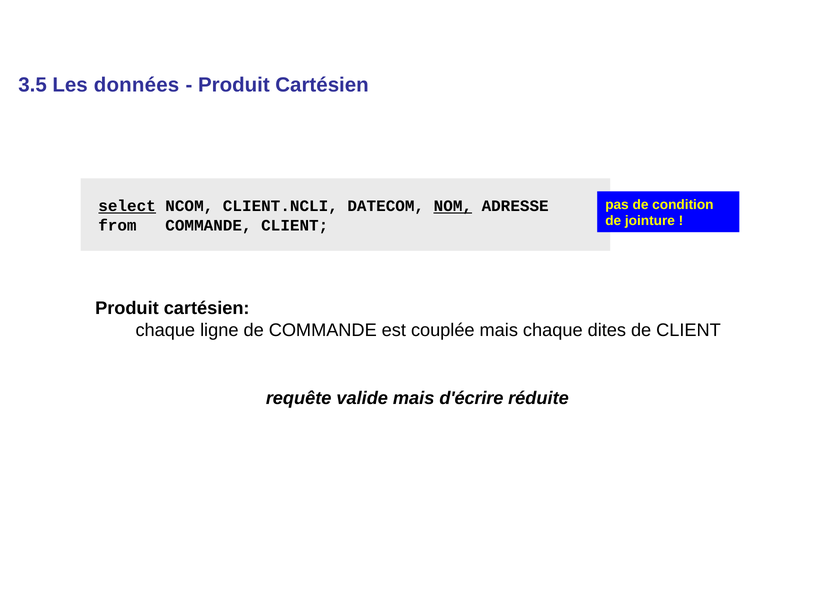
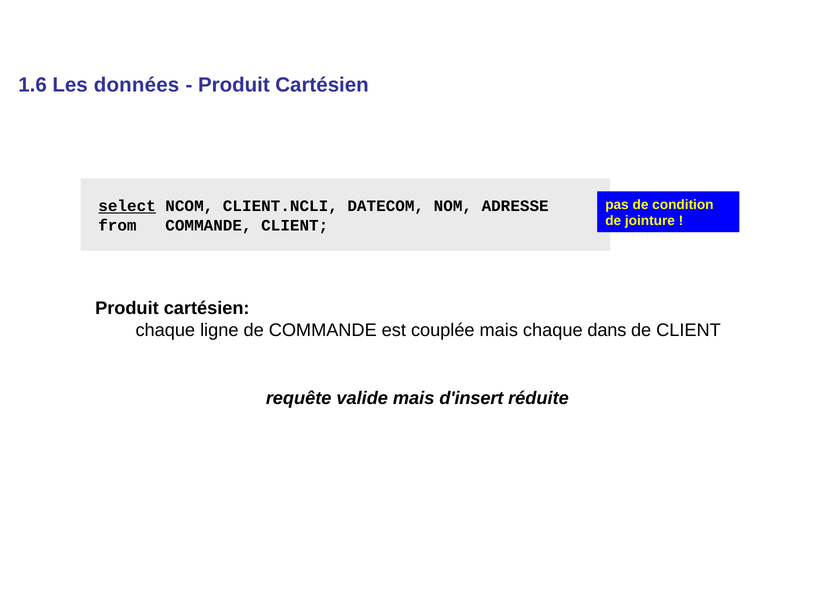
3.5: 3.5 -> 1.6
NOM underline: present -> none
dites: dites -> dans
d'écrire: d'écrire -> d'insert
